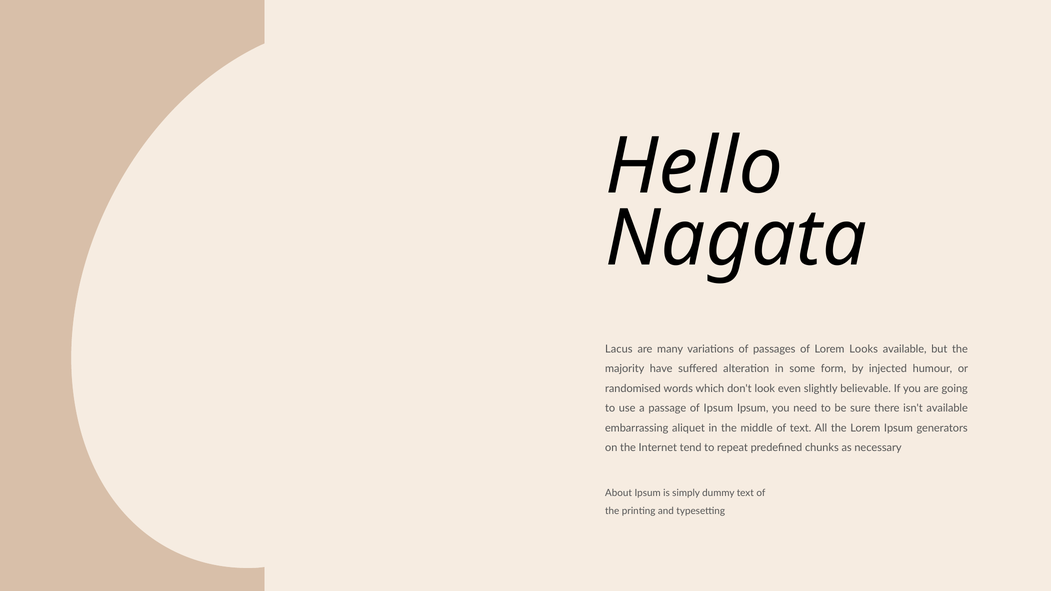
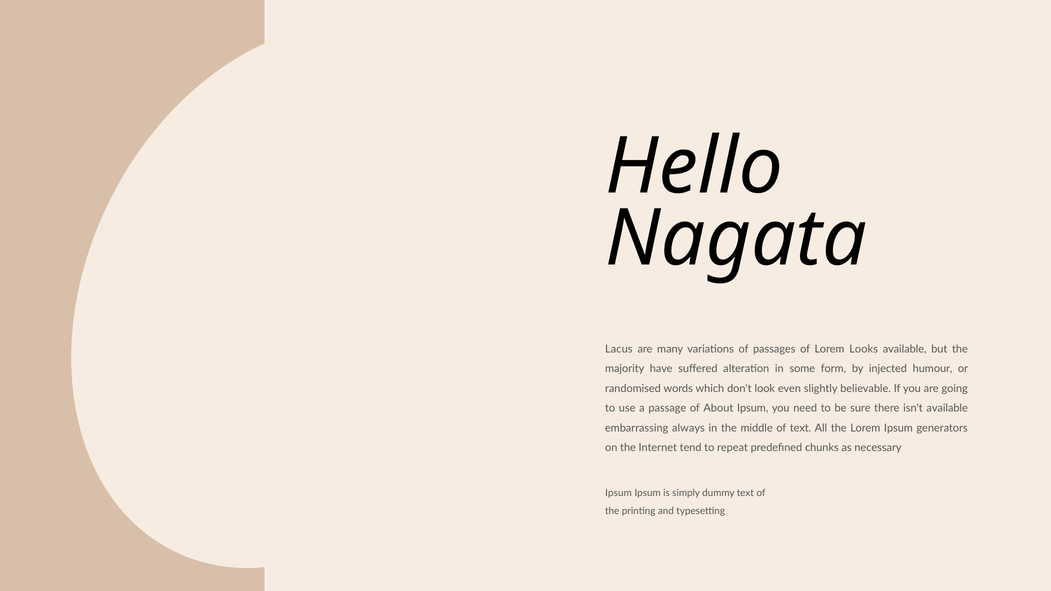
of Ipsum: Ipsum -> About
aliquet: aliquet -> always
About at (619, 493): About -> Ipsum
